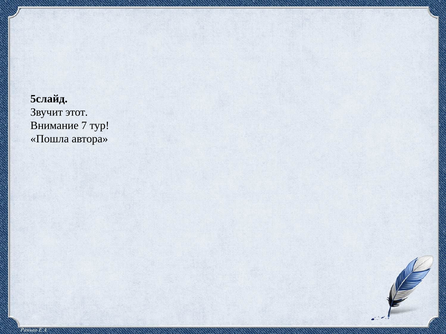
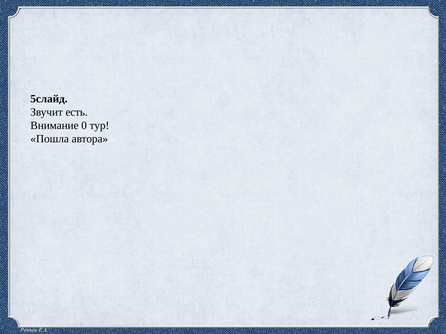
этот: этот -> есть
7: 7 -> 0
